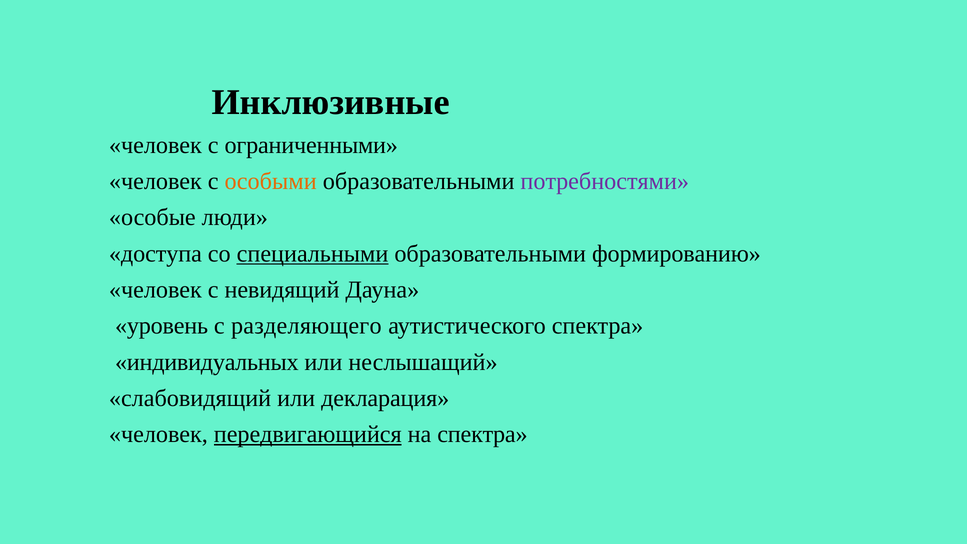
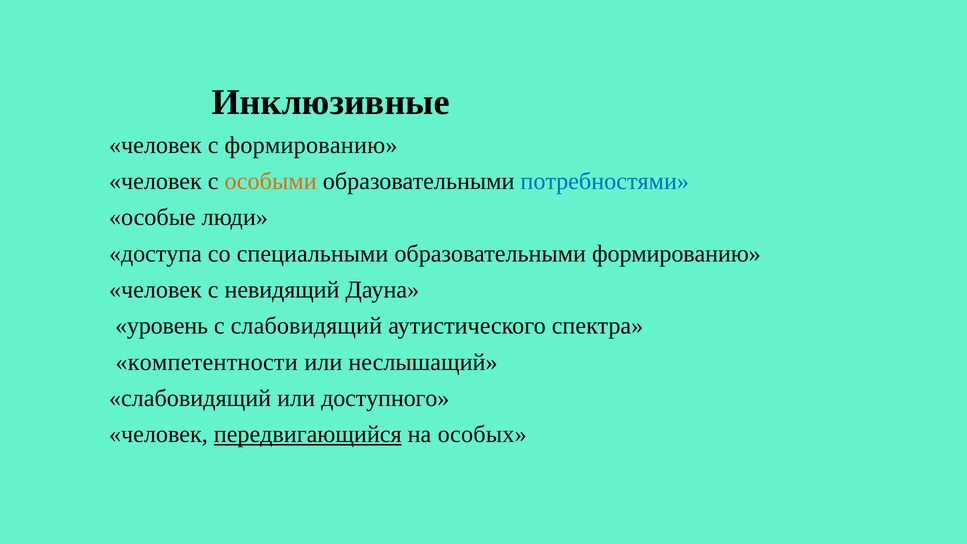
с ограниченными: ограниченными -> формированию
потребностями colour: purple -> blue
специальными underline: present -> none
с разделяющего: разделяющего -> слабовидящий
индивидуальных: индивидуальных -> компетентности
декларация: декларация -> доступного
на спектра: спектра -> особых
